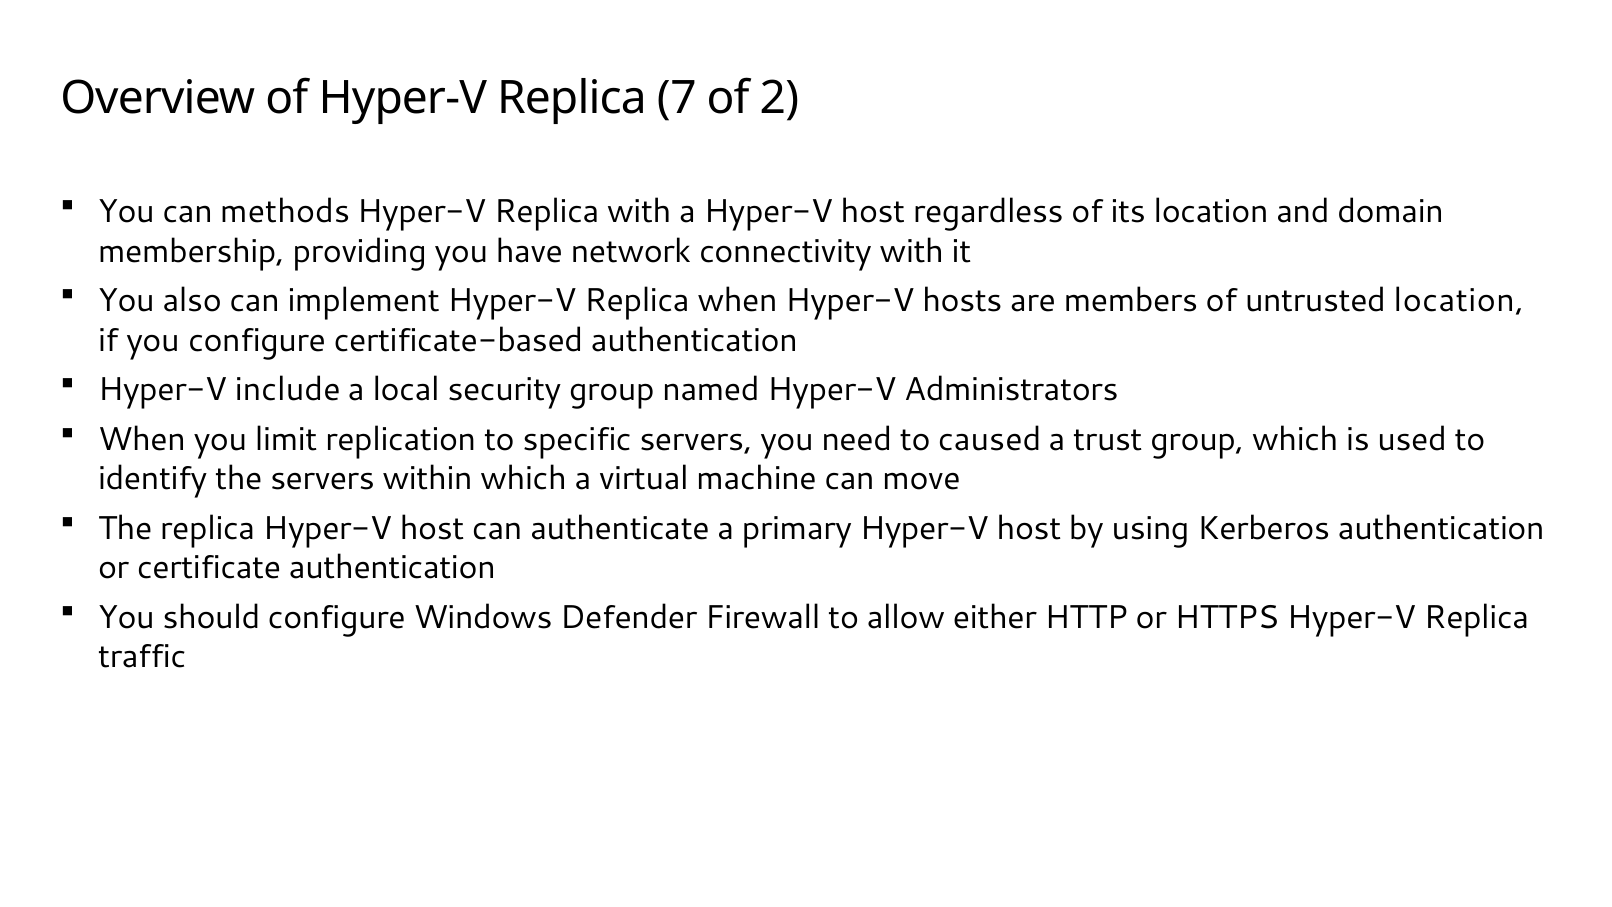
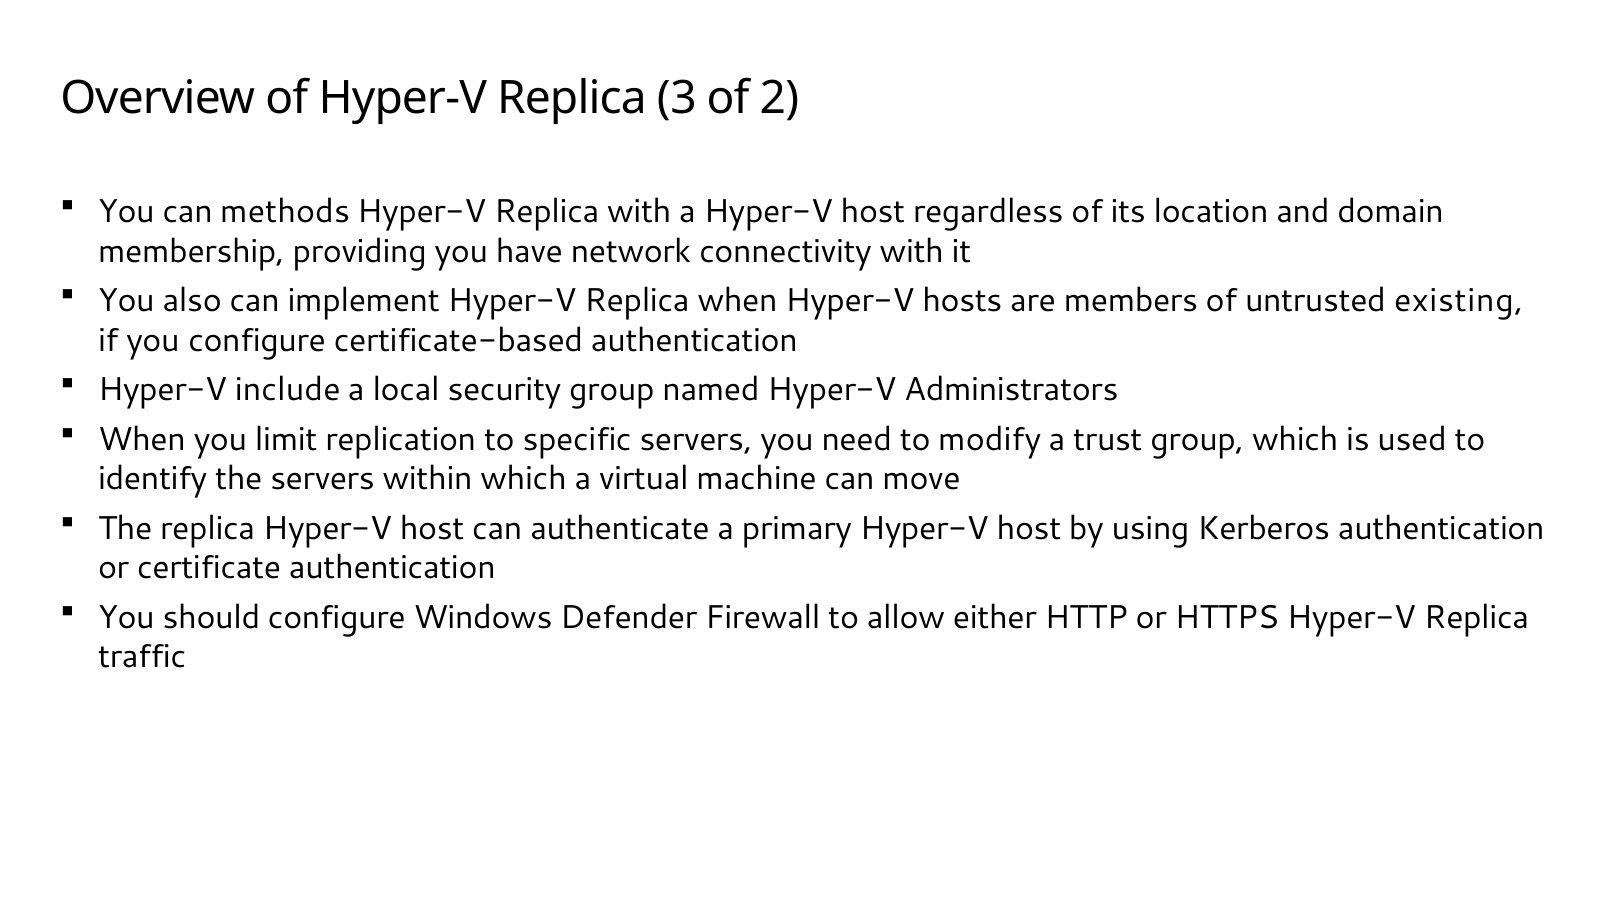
7: 7 -> 3
untrusted location: location -> existing
caused: caused -> modify
